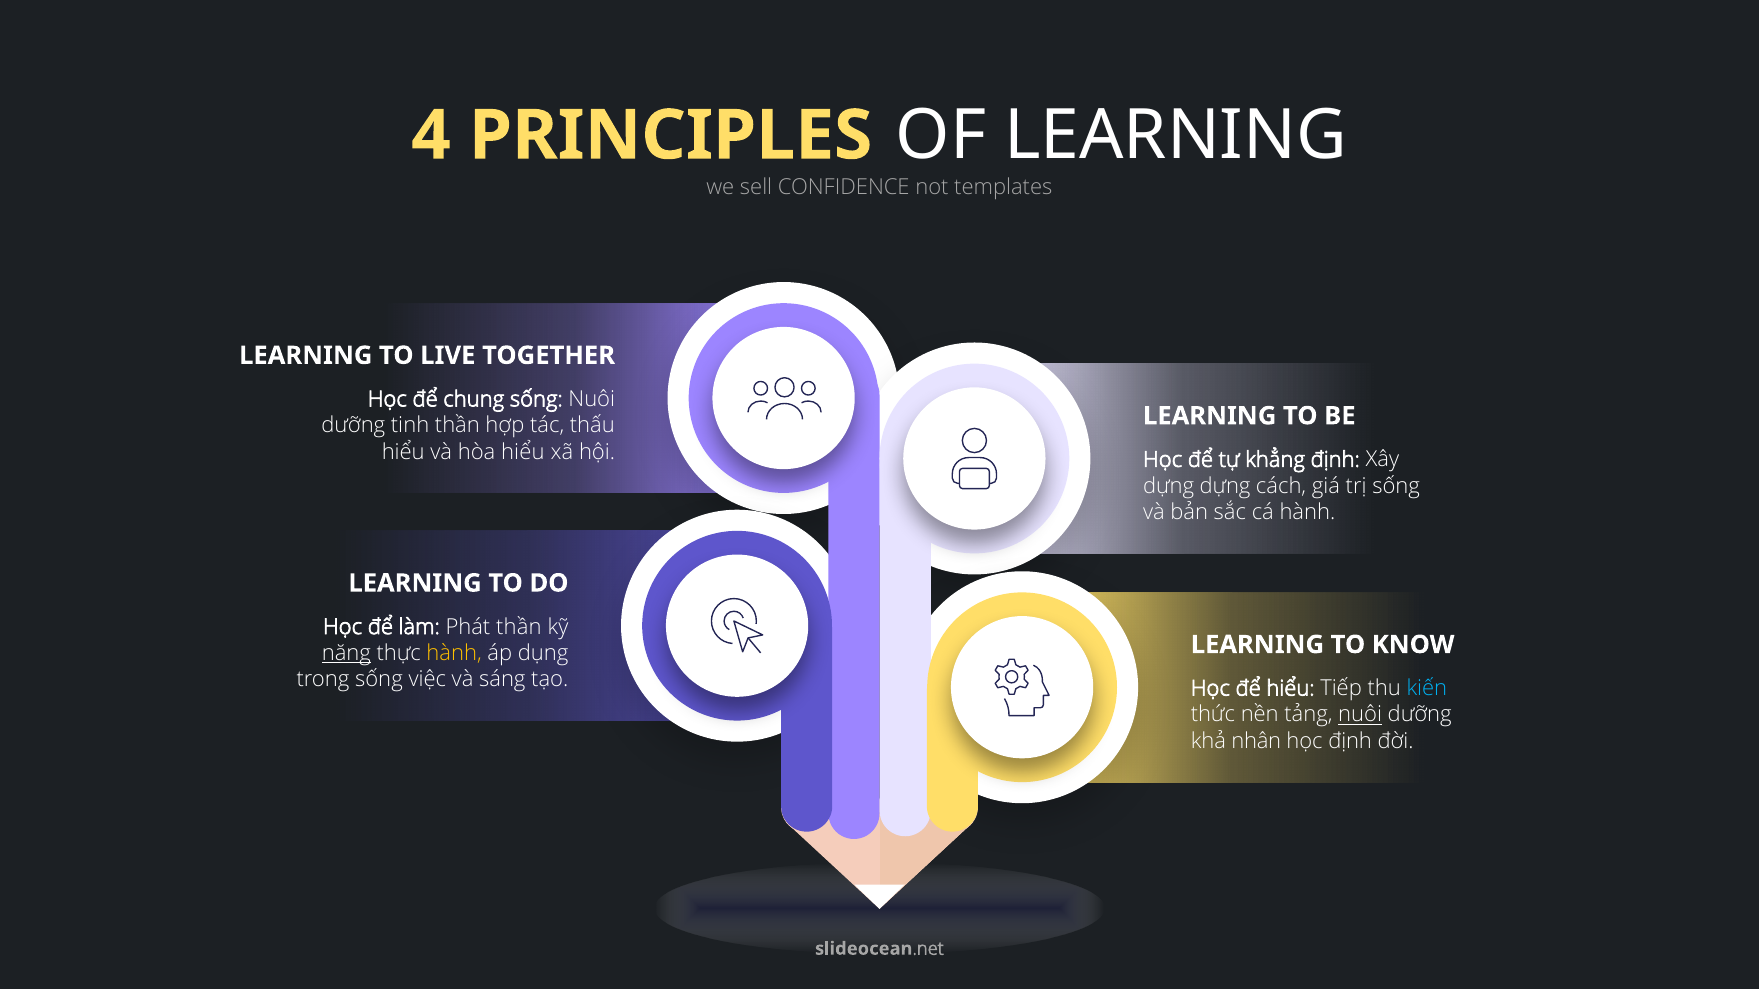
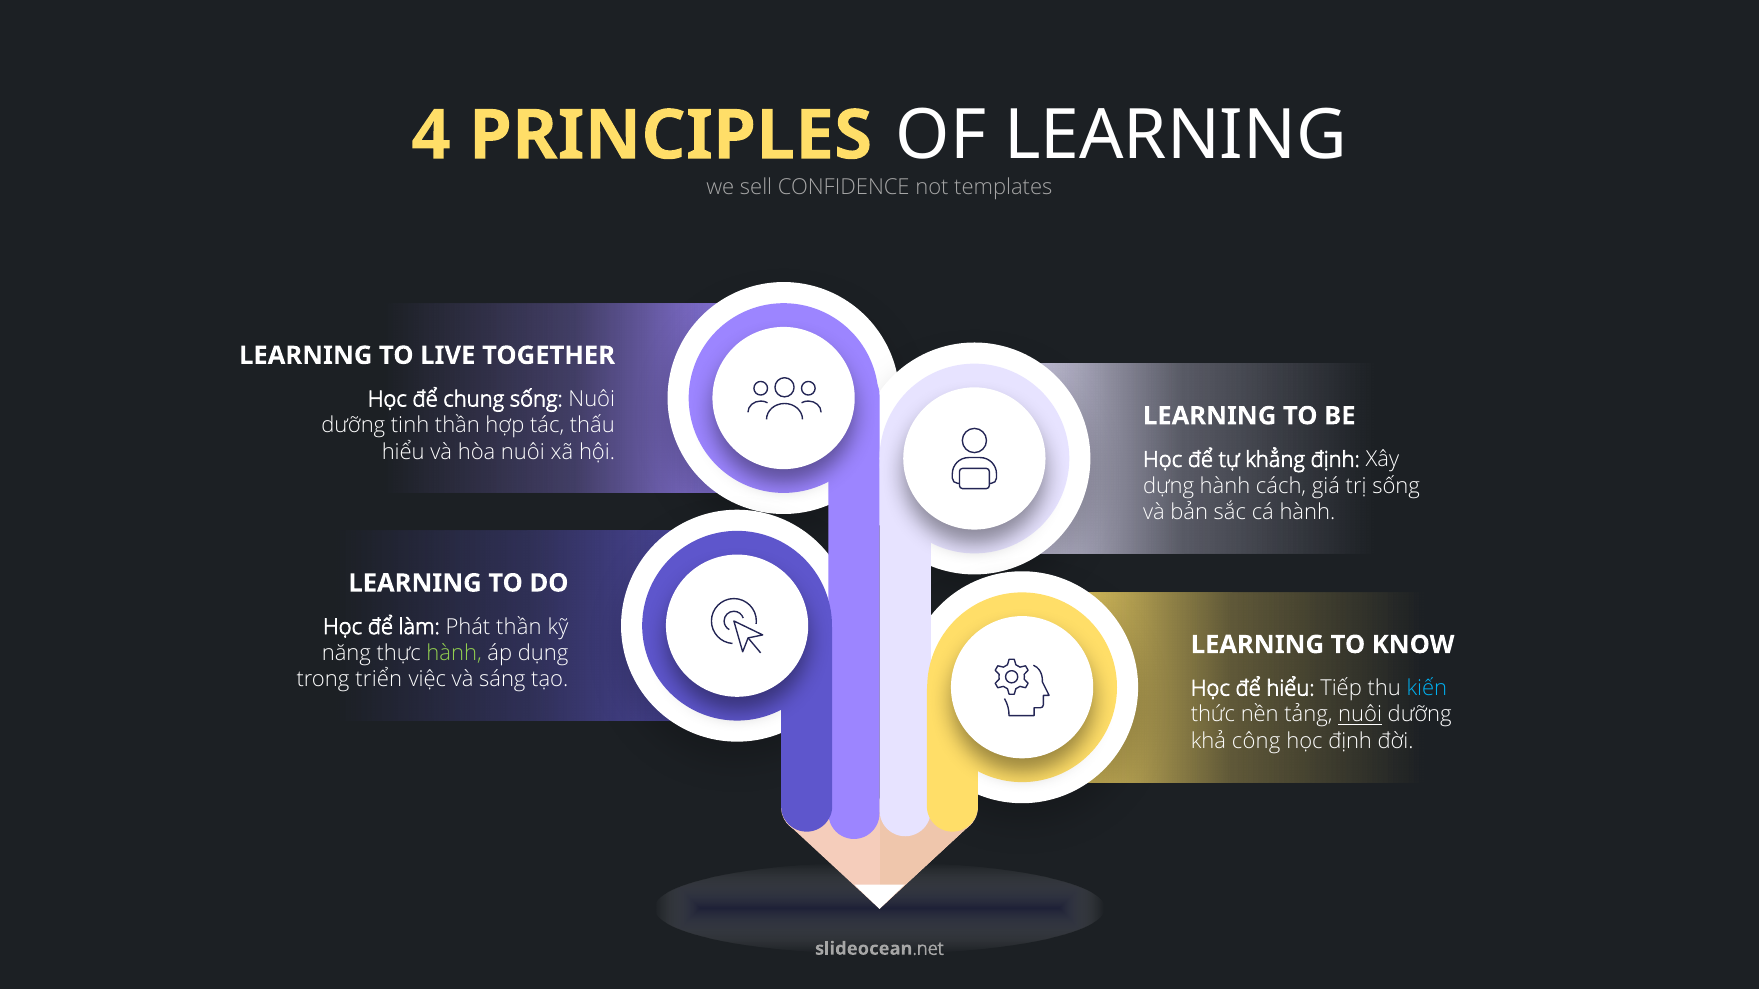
hòa hiểu: hiểu -> nuôi
dựng dựng: dựng -> hành
năng underline: present -> none
hành at (454, 653) colour: yellow -> light green
trong sống: sống -> triển
nhân: nhân -> công
